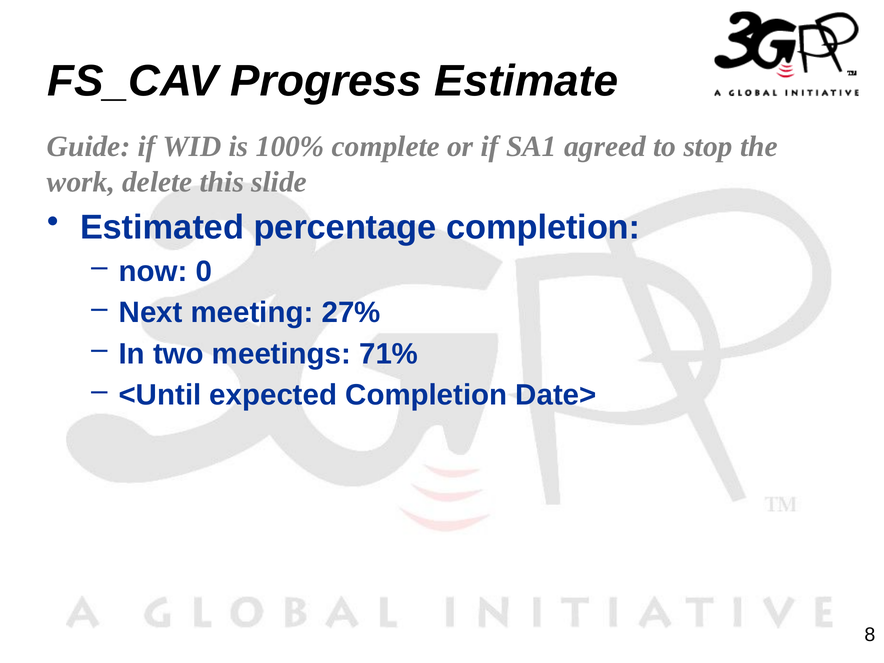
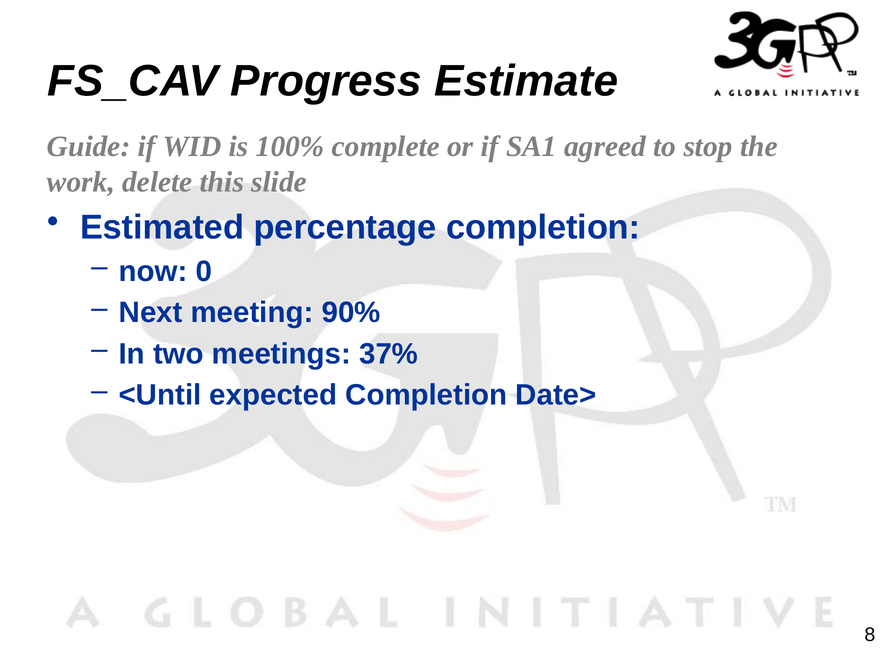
27%: 27% -> 90%
71%: 71% -> 37%
